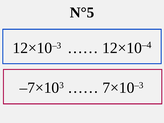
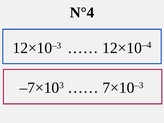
N°5: N°5 -> N°4
